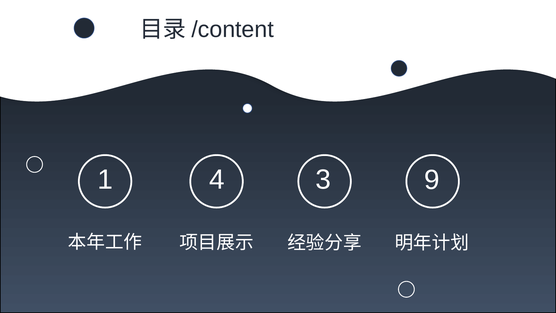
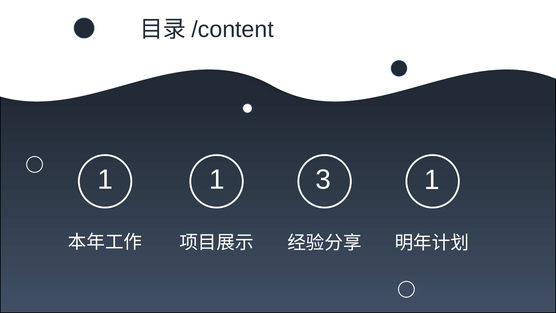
1 4: 4 -> 1
3 9: 9 -> 1
